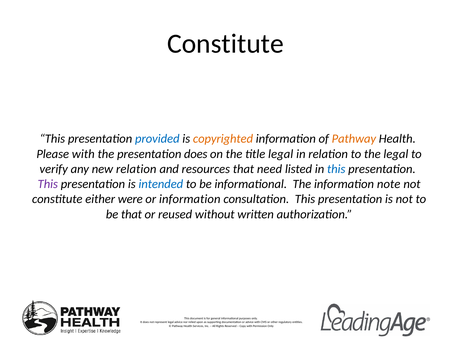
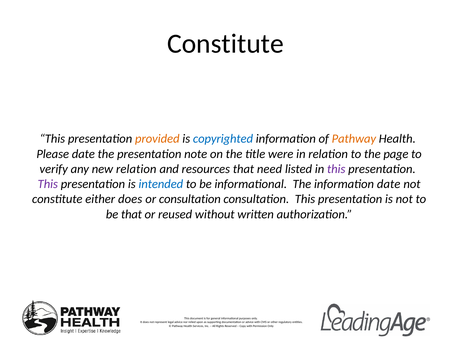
provided colour: blue -> orange
copyrighted colour: orange -> blue
Please with: with -> date
presentation does: does -> note
title legal: legal -> were
the legal: legal -> page
this at (336, 169) colour: blue -> purple
information note: note -> date
either were: were -> does
or information: information -> consultation
